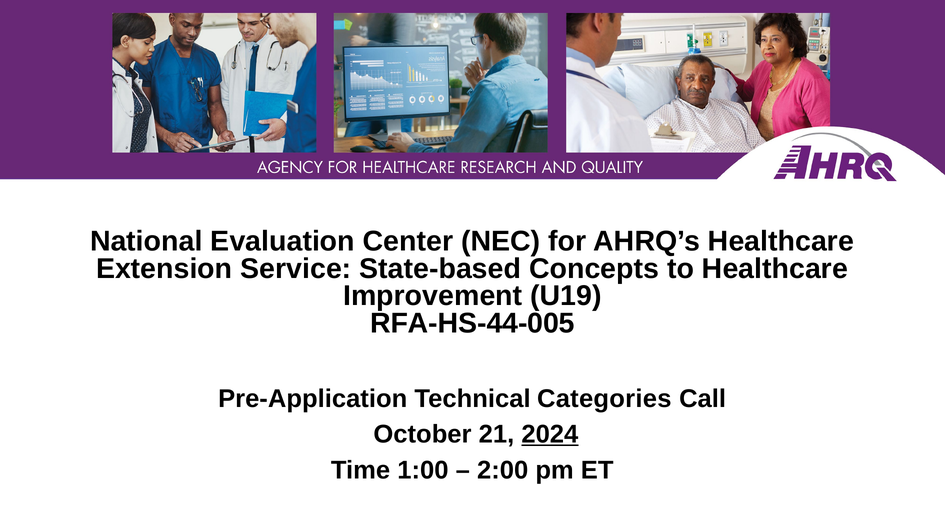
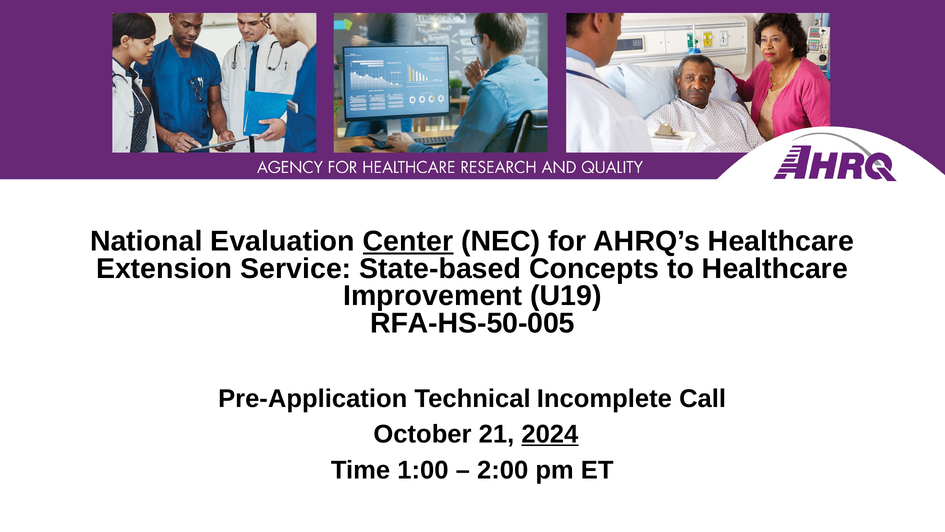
Center underline: none -> present
RFA-HS-44-005: RFA-HS-44-005 -> RFA-HS-50-005
Categories: Categories -> Incomplete
